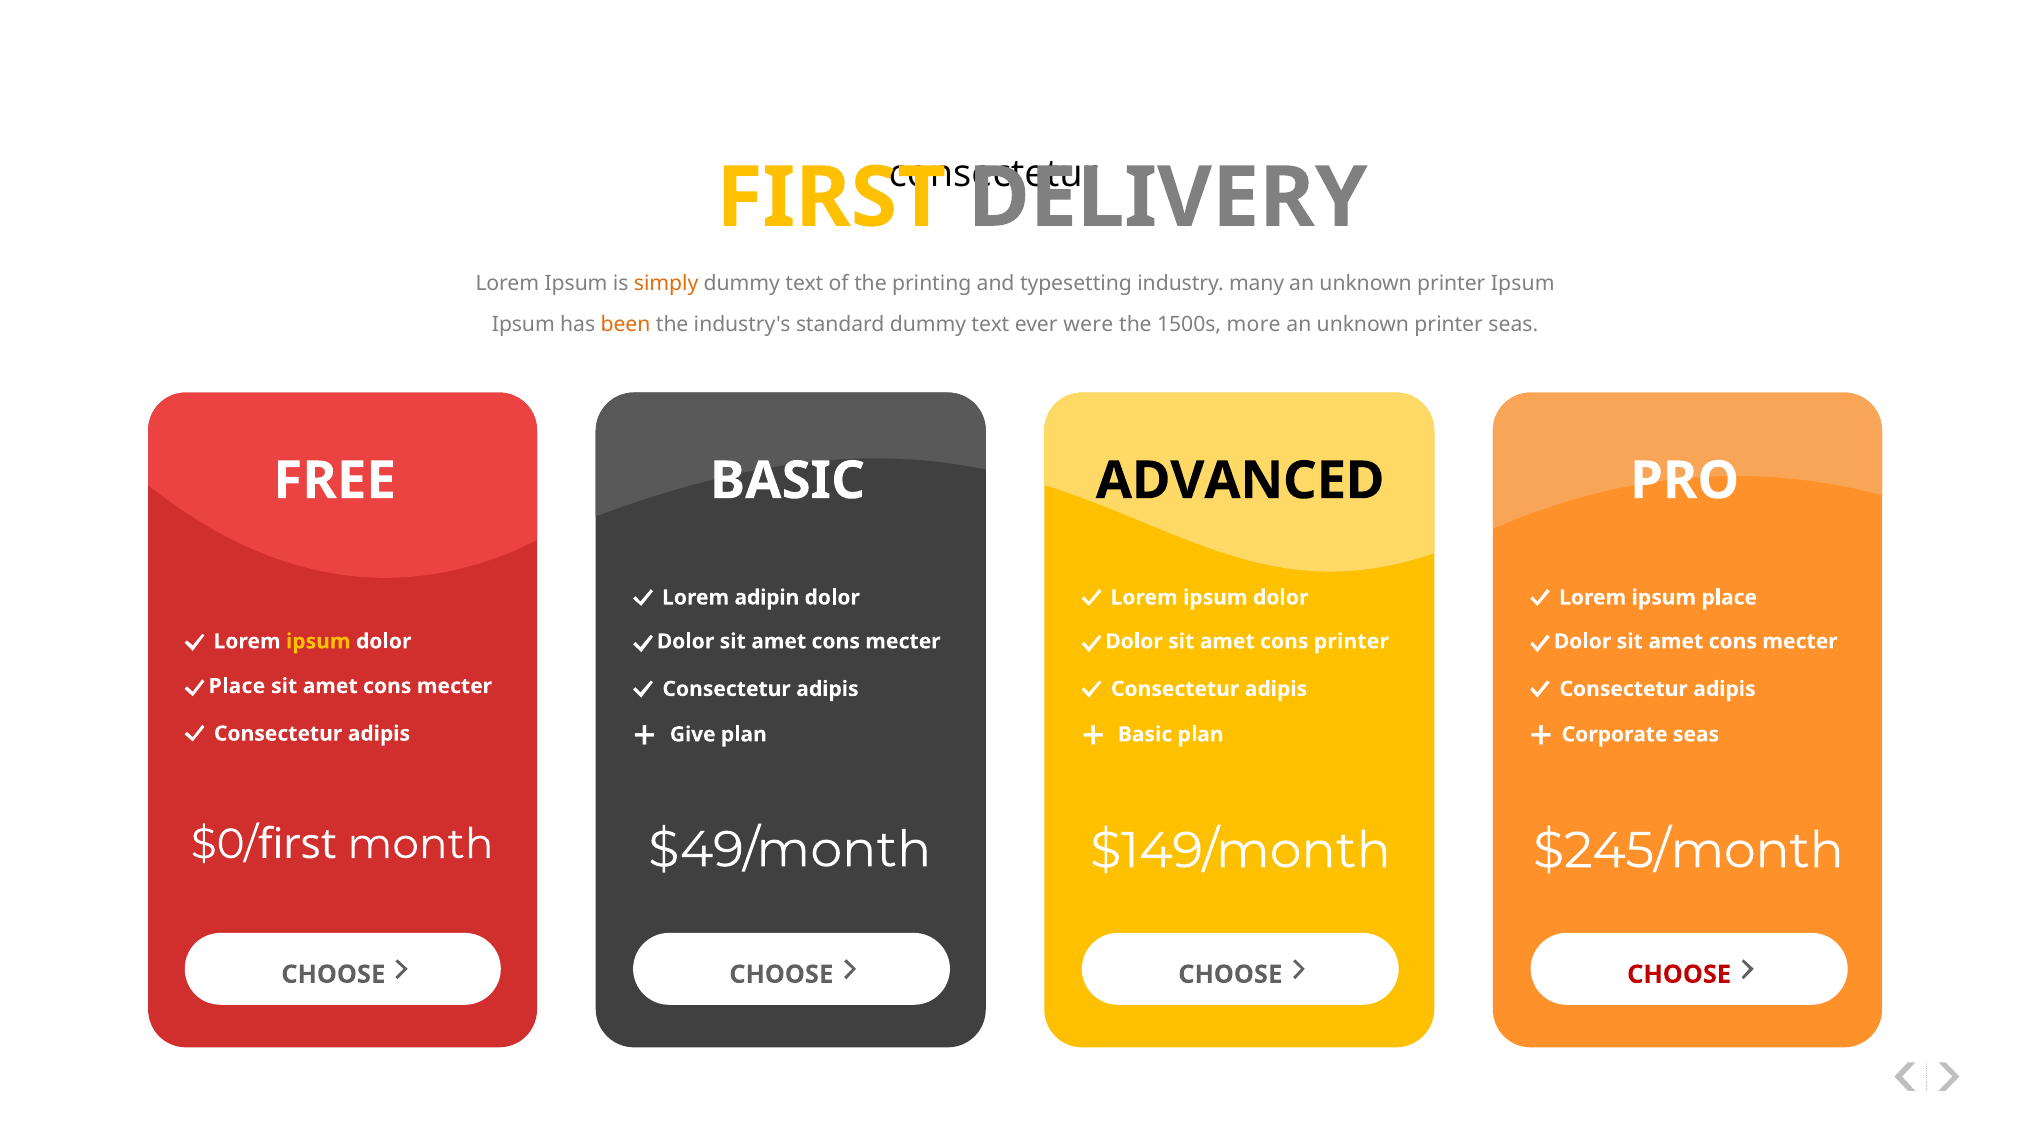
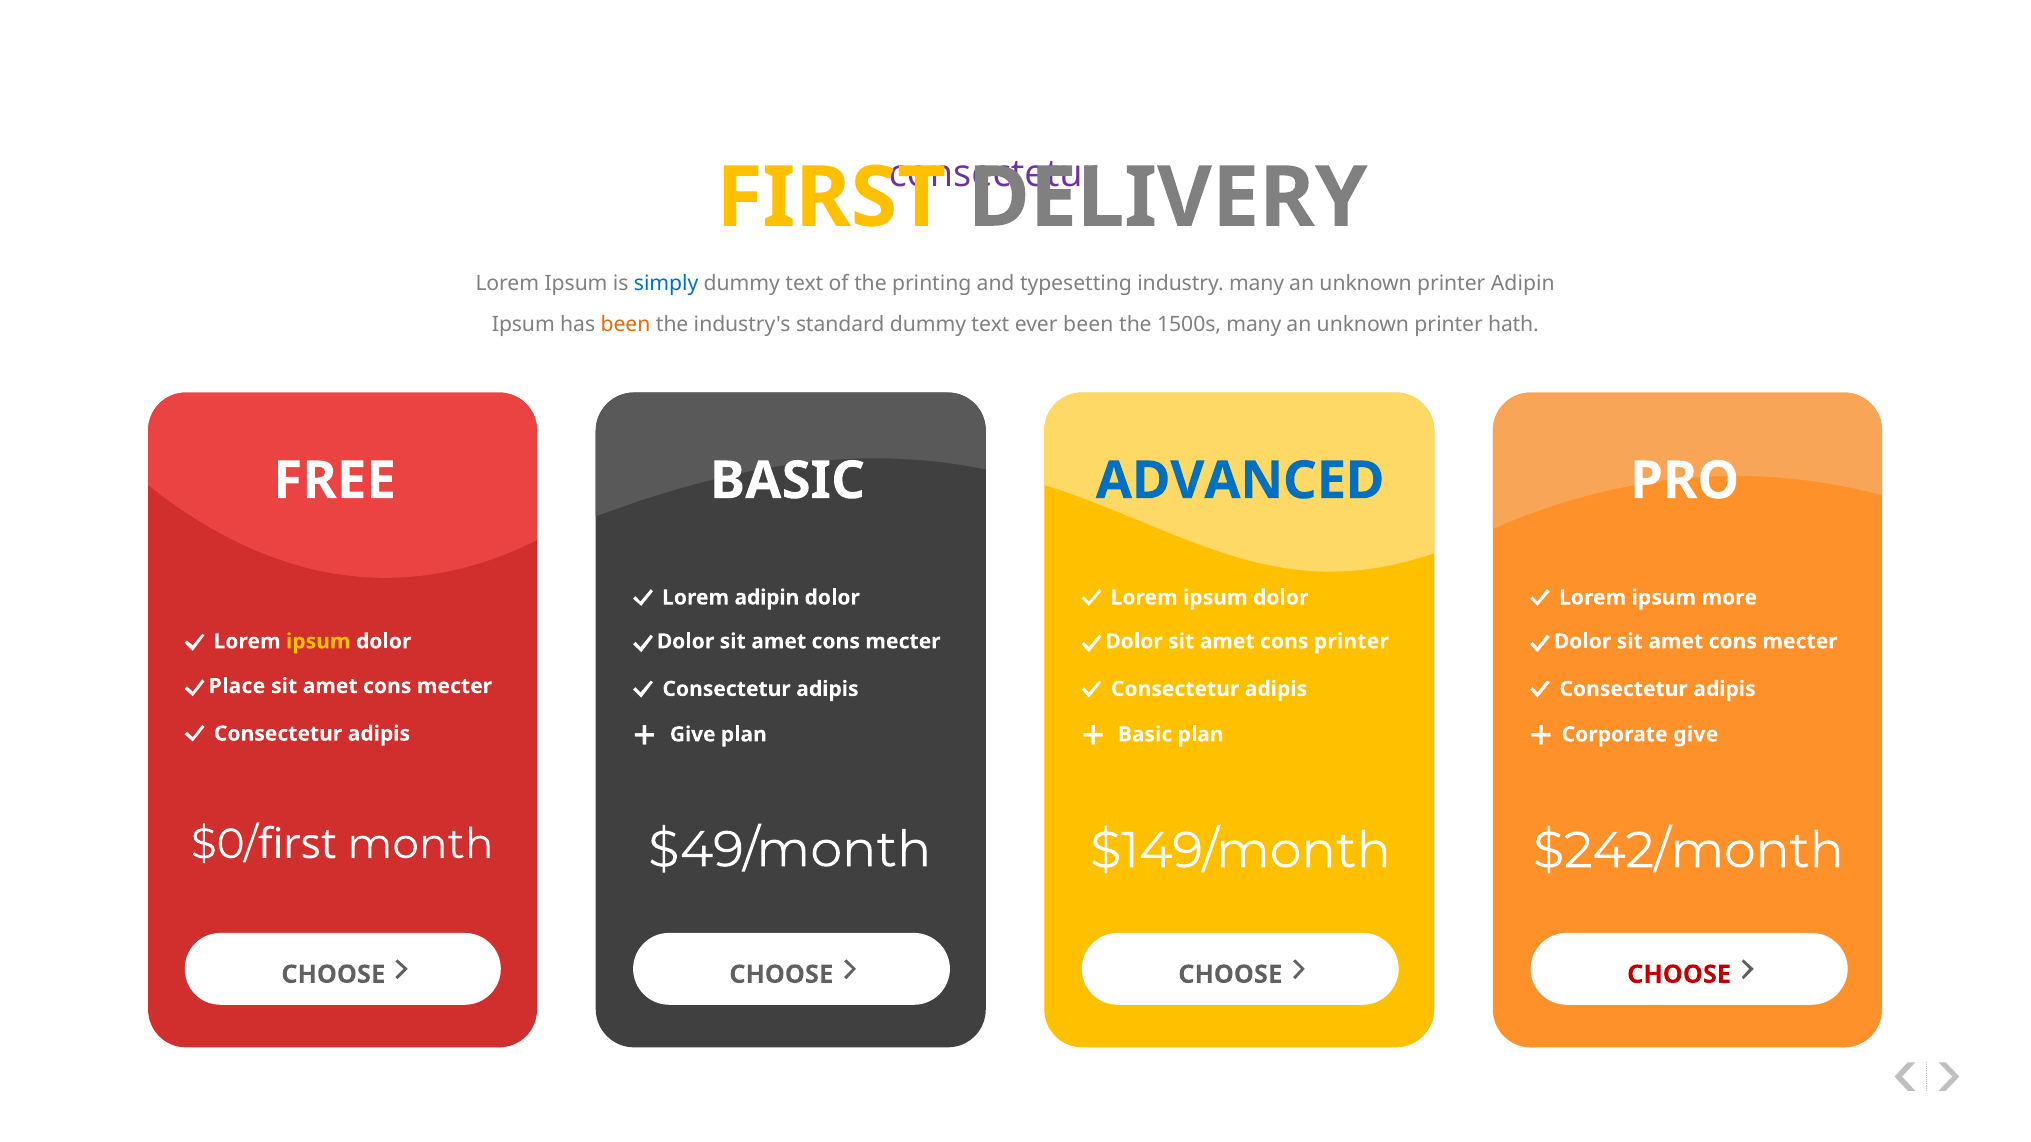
consectetur at (993, 174) colour: black -> purple
simply colour: orange -> blue
printer Ipsum: Ipsum -> Adipin
ever were: were -> been
1500s more: more -> many
printer seas: seas -> hath
ADVANCED colour: black -> blue
ipsum place: place -> more
Corporate seas: seas -> give
$245/month: $245/month -> $242/month
